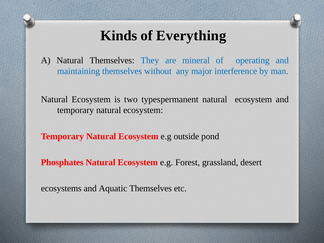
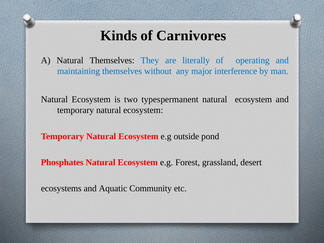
Everything: Everything -> Carnivores
mineral: mineral -> literally
Aquatic Themselves: Themselves -> Community
